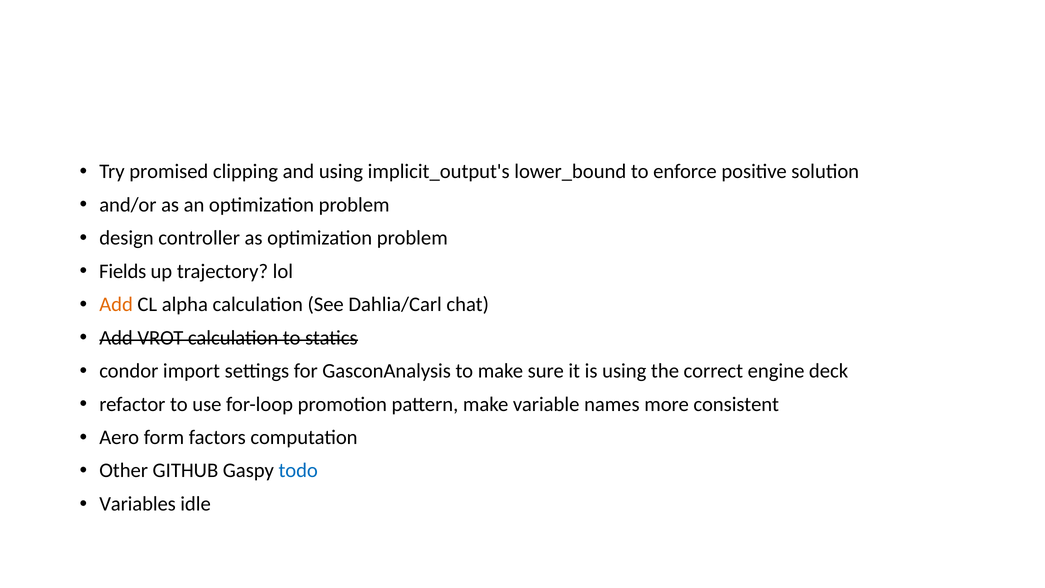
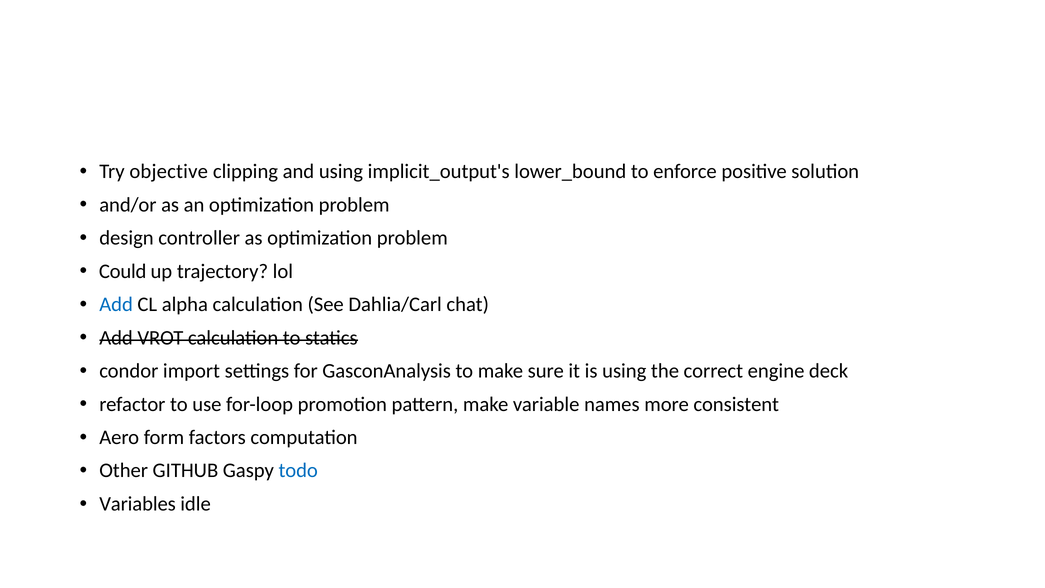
promised: promised -> objective
Fields: Fields -> Could
Add at (116, 304) colour: orange -> blue
